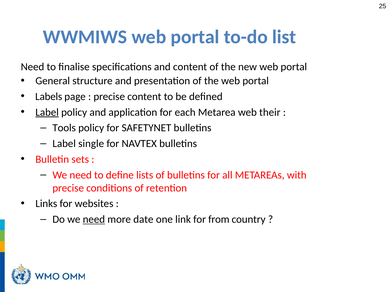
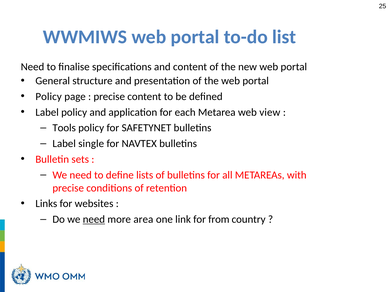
Labels at (49, 97): Labels -> Policy
Label at (47, 112) underline: present -> none
their: their -> view
date: date -> area
